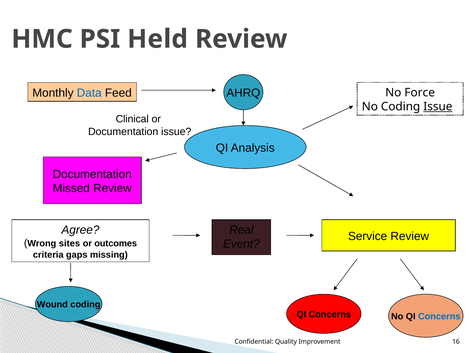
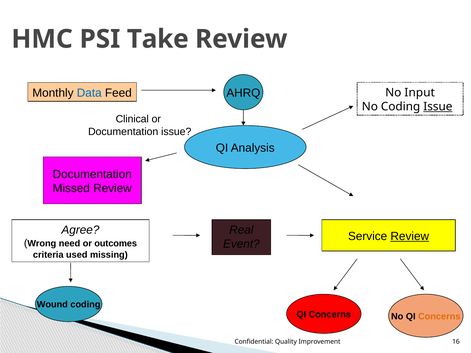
Held: Held -> Take
Force: Force -> Input
Review at (410, 236) underline: none -> present
sites: sites -> need
gaps: gaps -> used
Concerns at (439, 317) colour: blue -> orange
